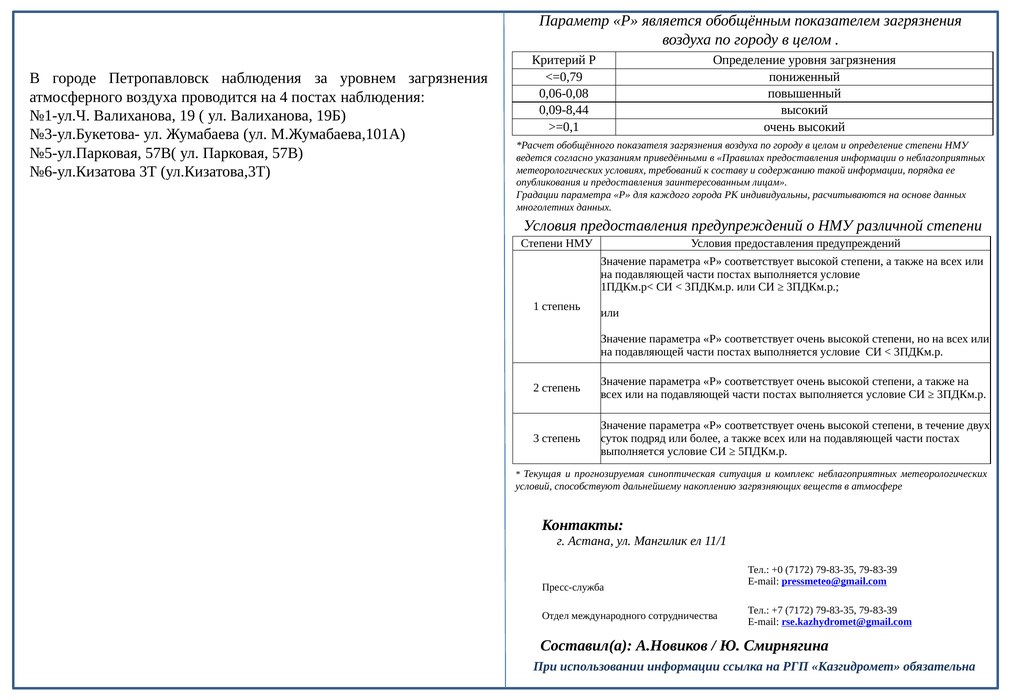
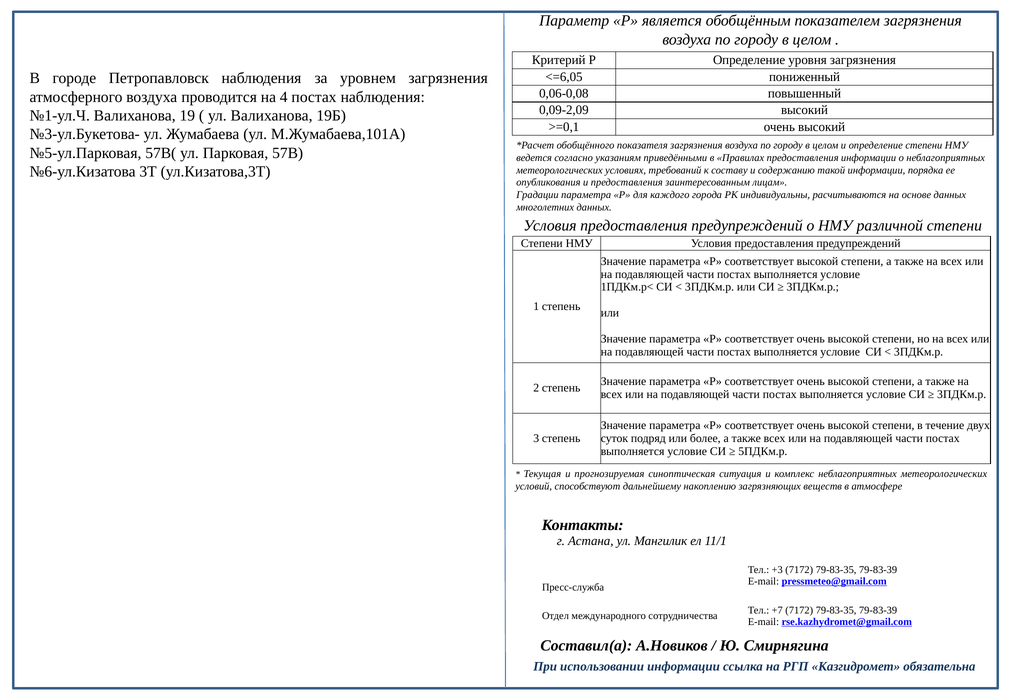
<=0,79: <=0,79 -> <=6,05
0,09-8,44: 0,09-8,44 -> 0,09-2,09
+0: +0 -> +3
